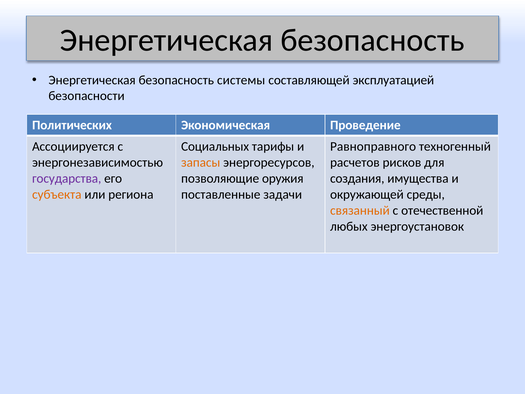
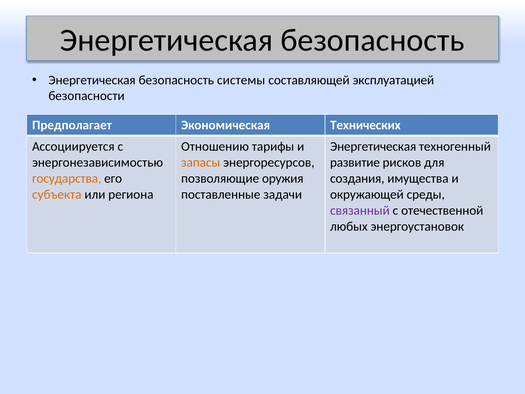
Политических: Политических -> Предполагает
Проведение: Проведение -> Технических
Социальных: Социальных -> Отношению
Равноправного at (373, 146): Равноправного -> Энергетическая
расчетов: расчетов -> развитие
государства colour: purple -> orange
связанный colour: orange -> purple
